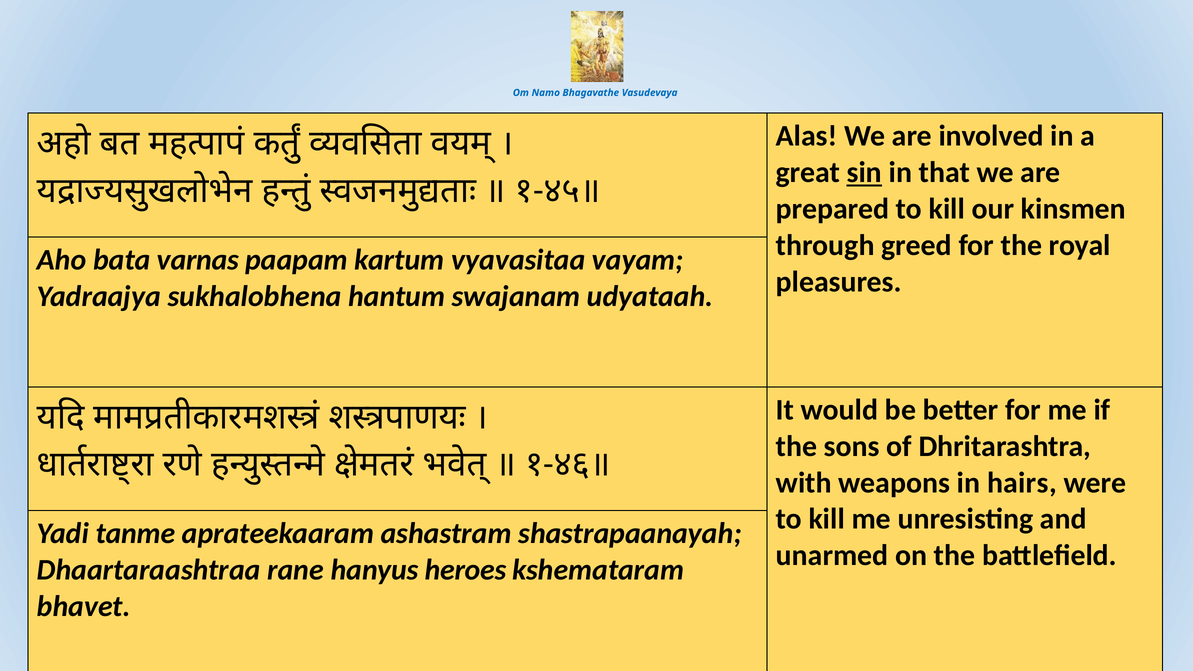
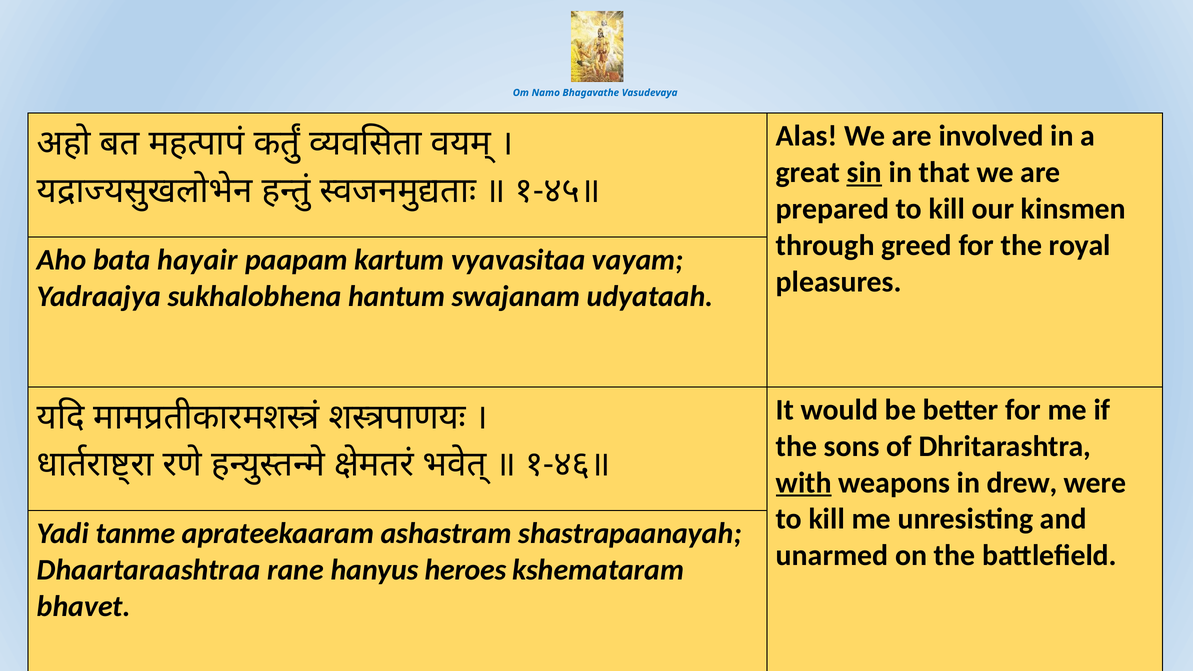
varnas: varnas -> hayair
with underline: none -> present
hairs: hairs -> drew
